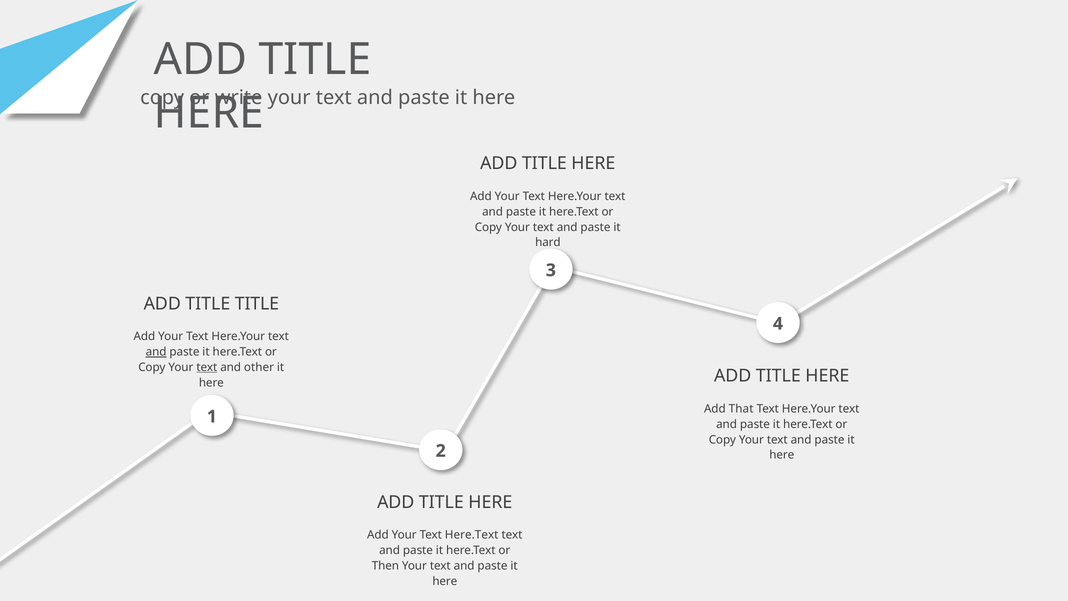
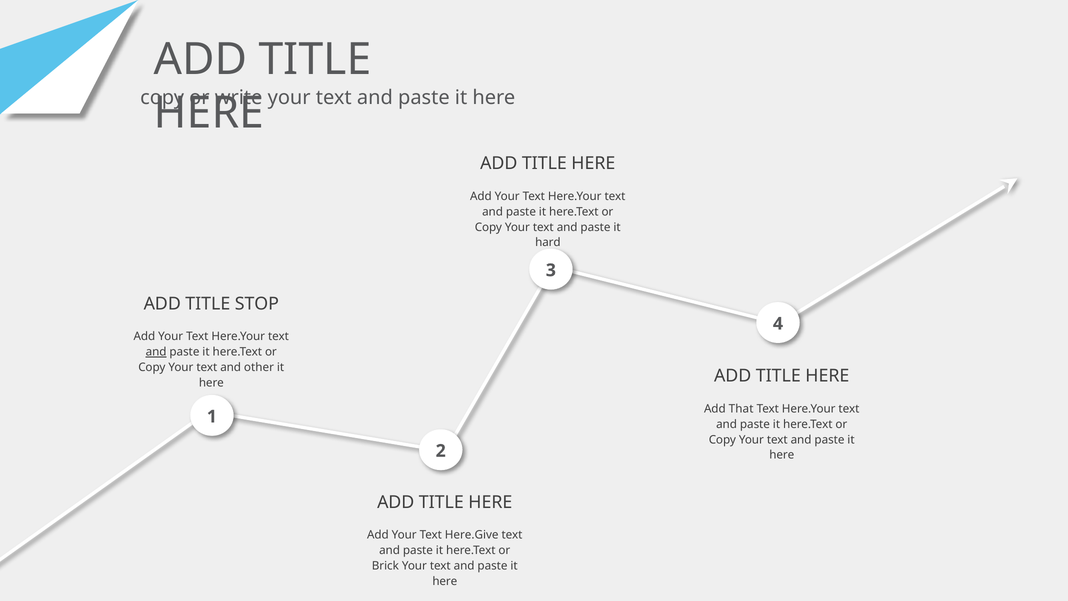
TITLE TITLE: TITLE -> STOP
text at (207, 367) underline: present -> none
Text Here.Text: Here.Text -> Here.Give
Then: Then -> Brick
